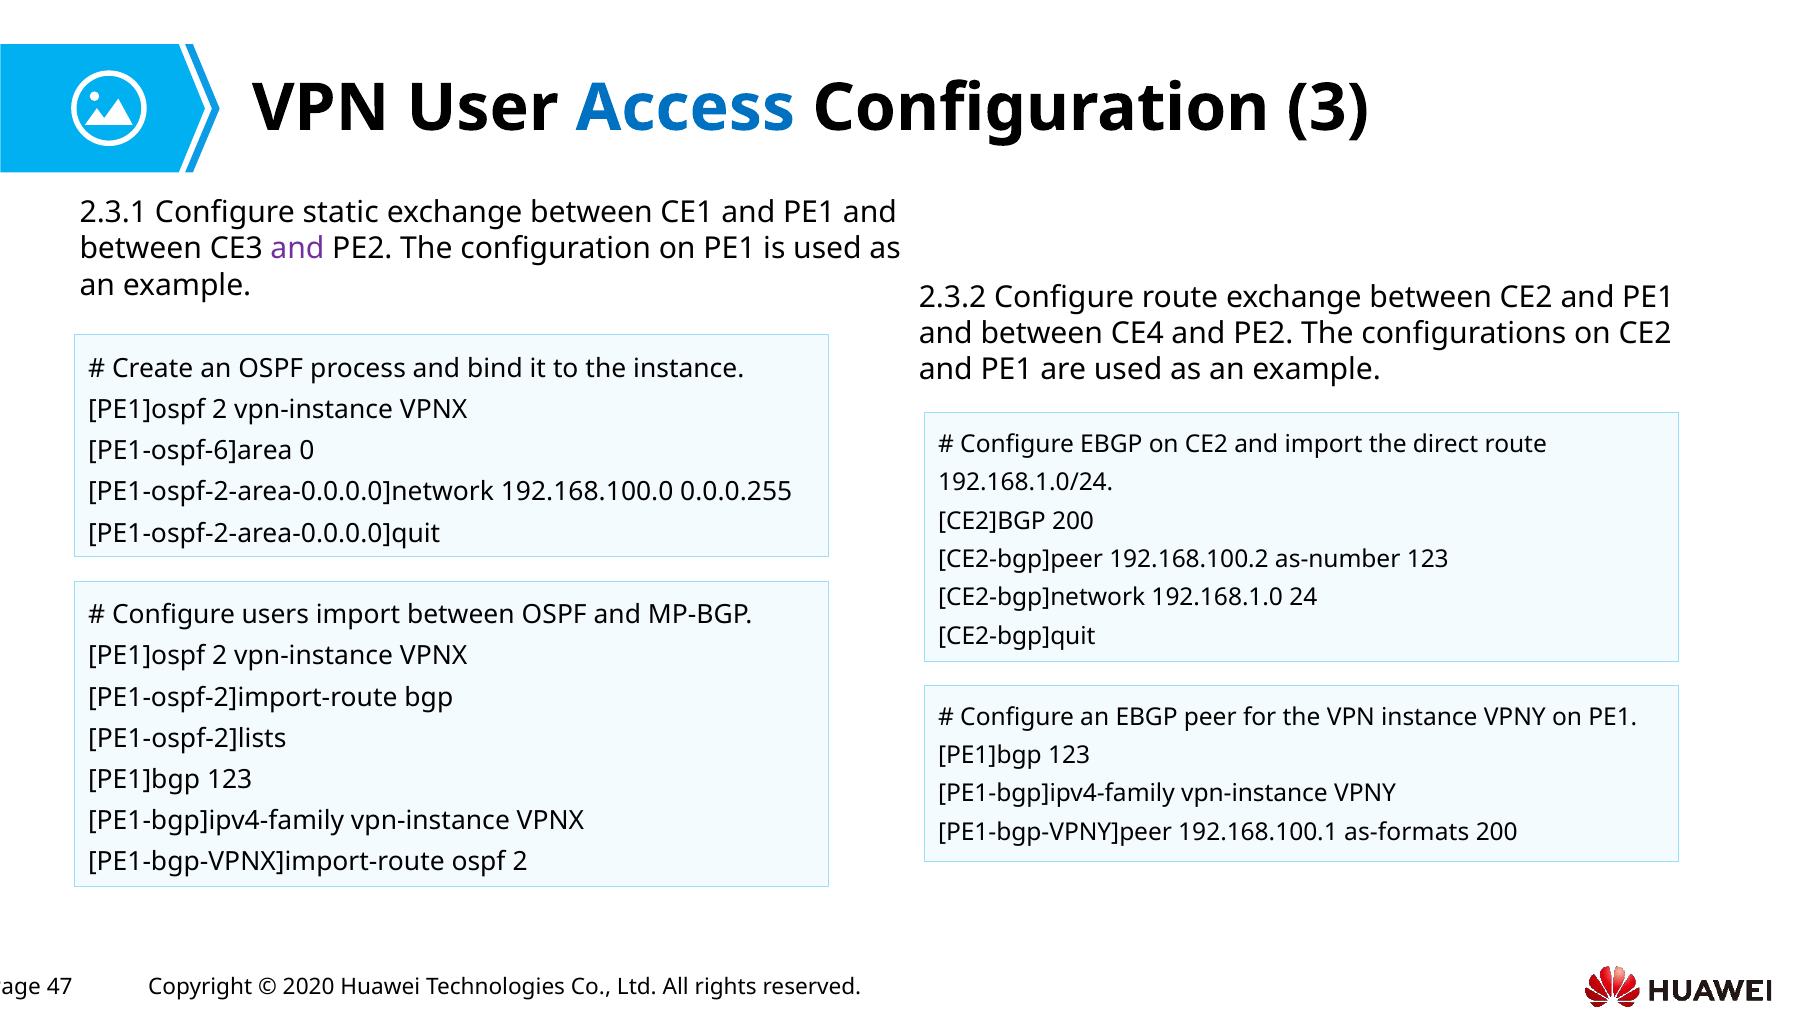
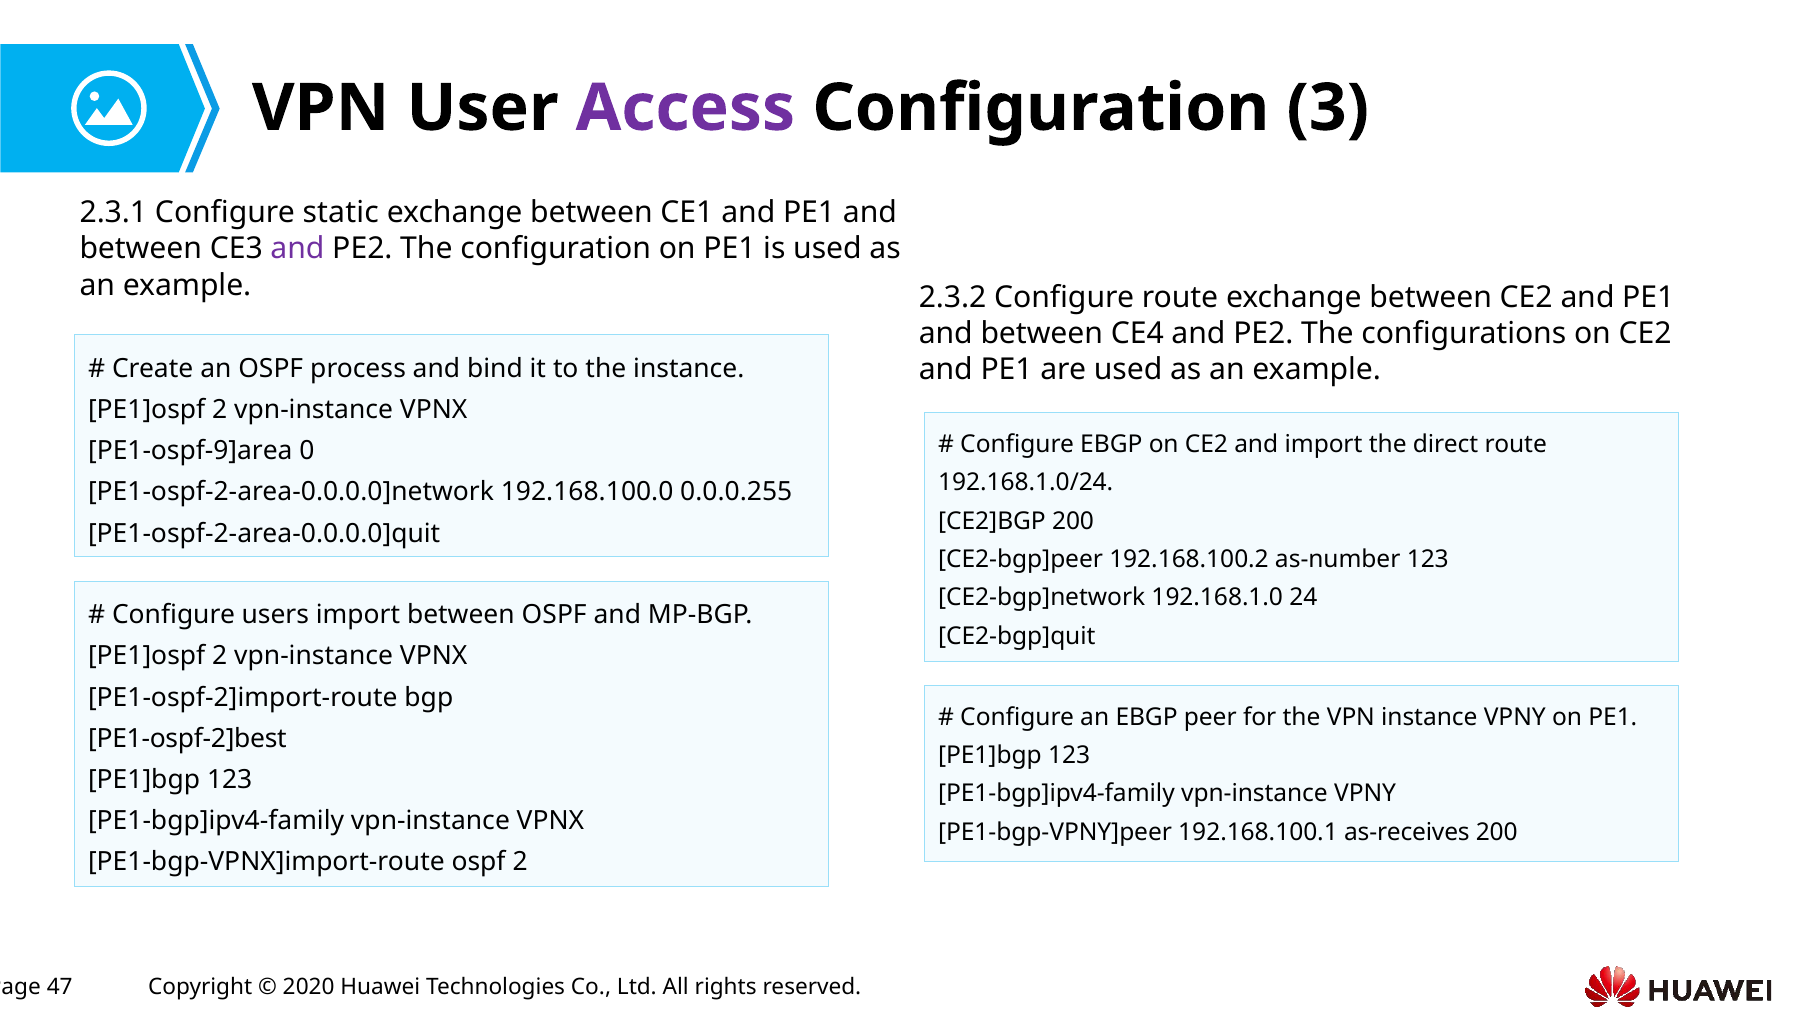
Access colour: blue -> purple
PE1-ospf-6]area: PE1-ospf-6]area -> PE1-ospf-9]area
PE1-ospf-2]lists: PE1-ospf-2]lists -> PE1-ospf-2]best
as-formats: as-formats -> as-receives
